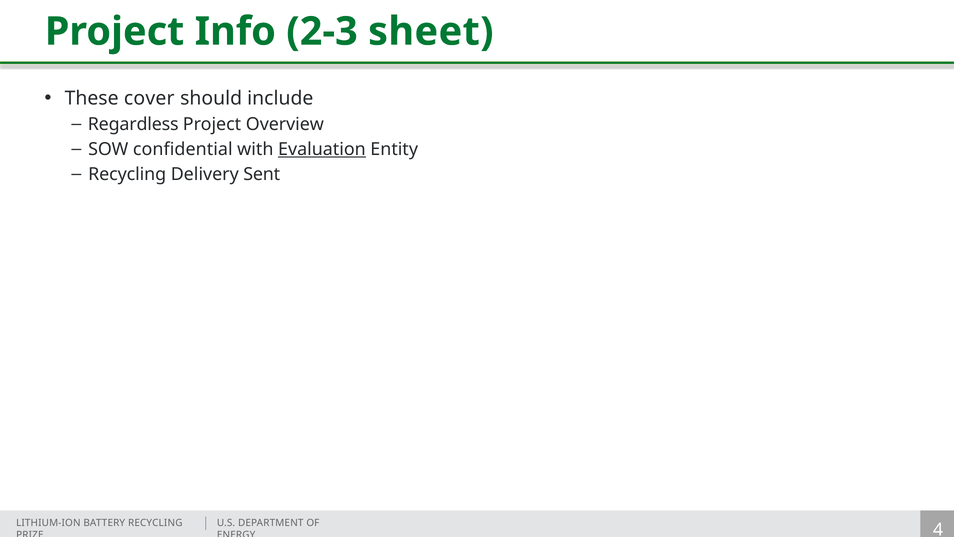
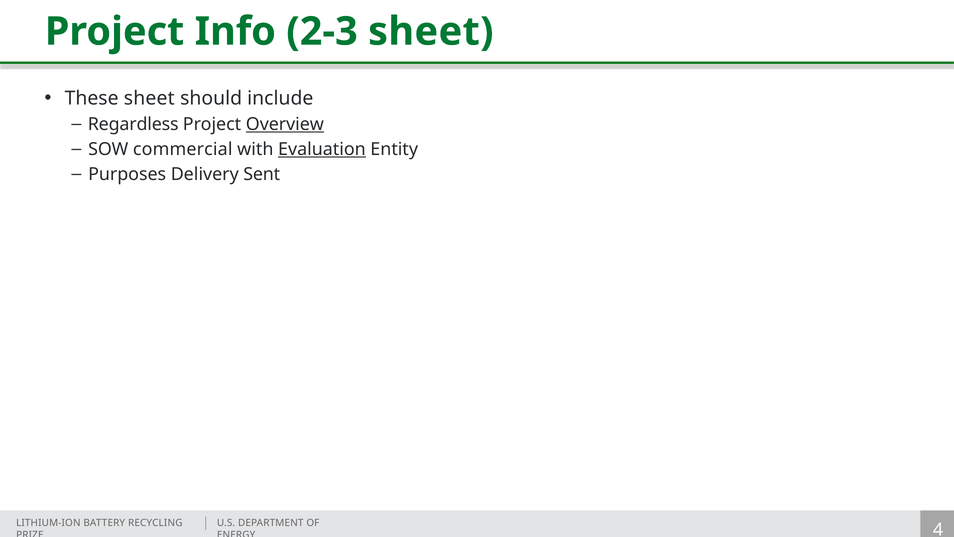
These cover: cover -> sheet
Overview underline: none -> present
confidential: confidential -> commercial
Recycling at (127, 174): Recycling -> Purposes
